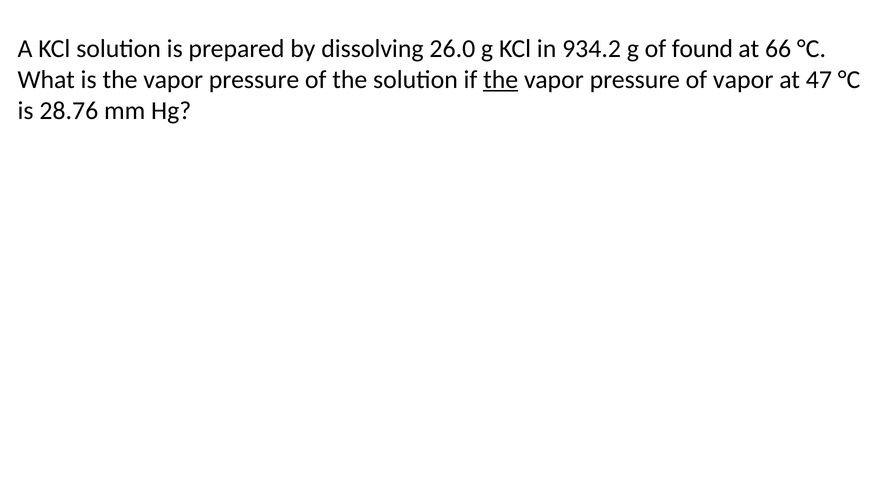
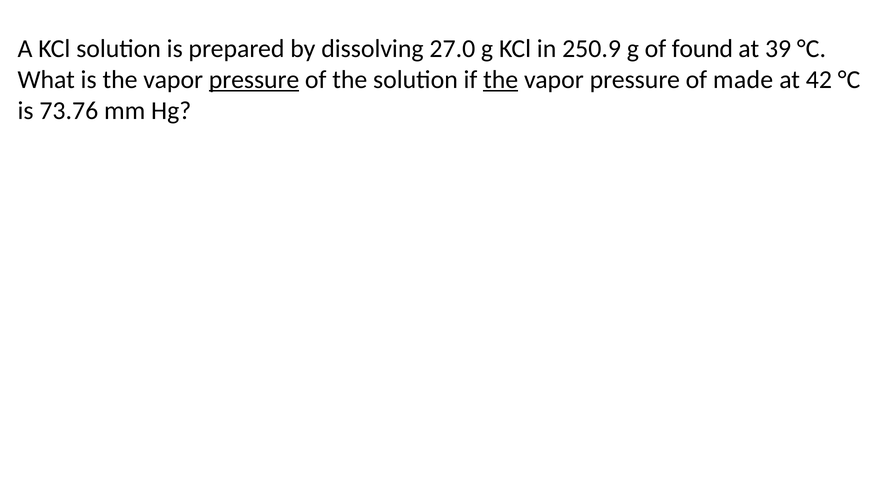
26.0: 26.0 -> 27.0
934.2: 934.2 -> 250.9
66: 66 -> 39
pressure at (254, 80) underline: none -> present
of vapor: vapor -> made
47: 47 -> 42
28.76: 28.76 -> 73.76
